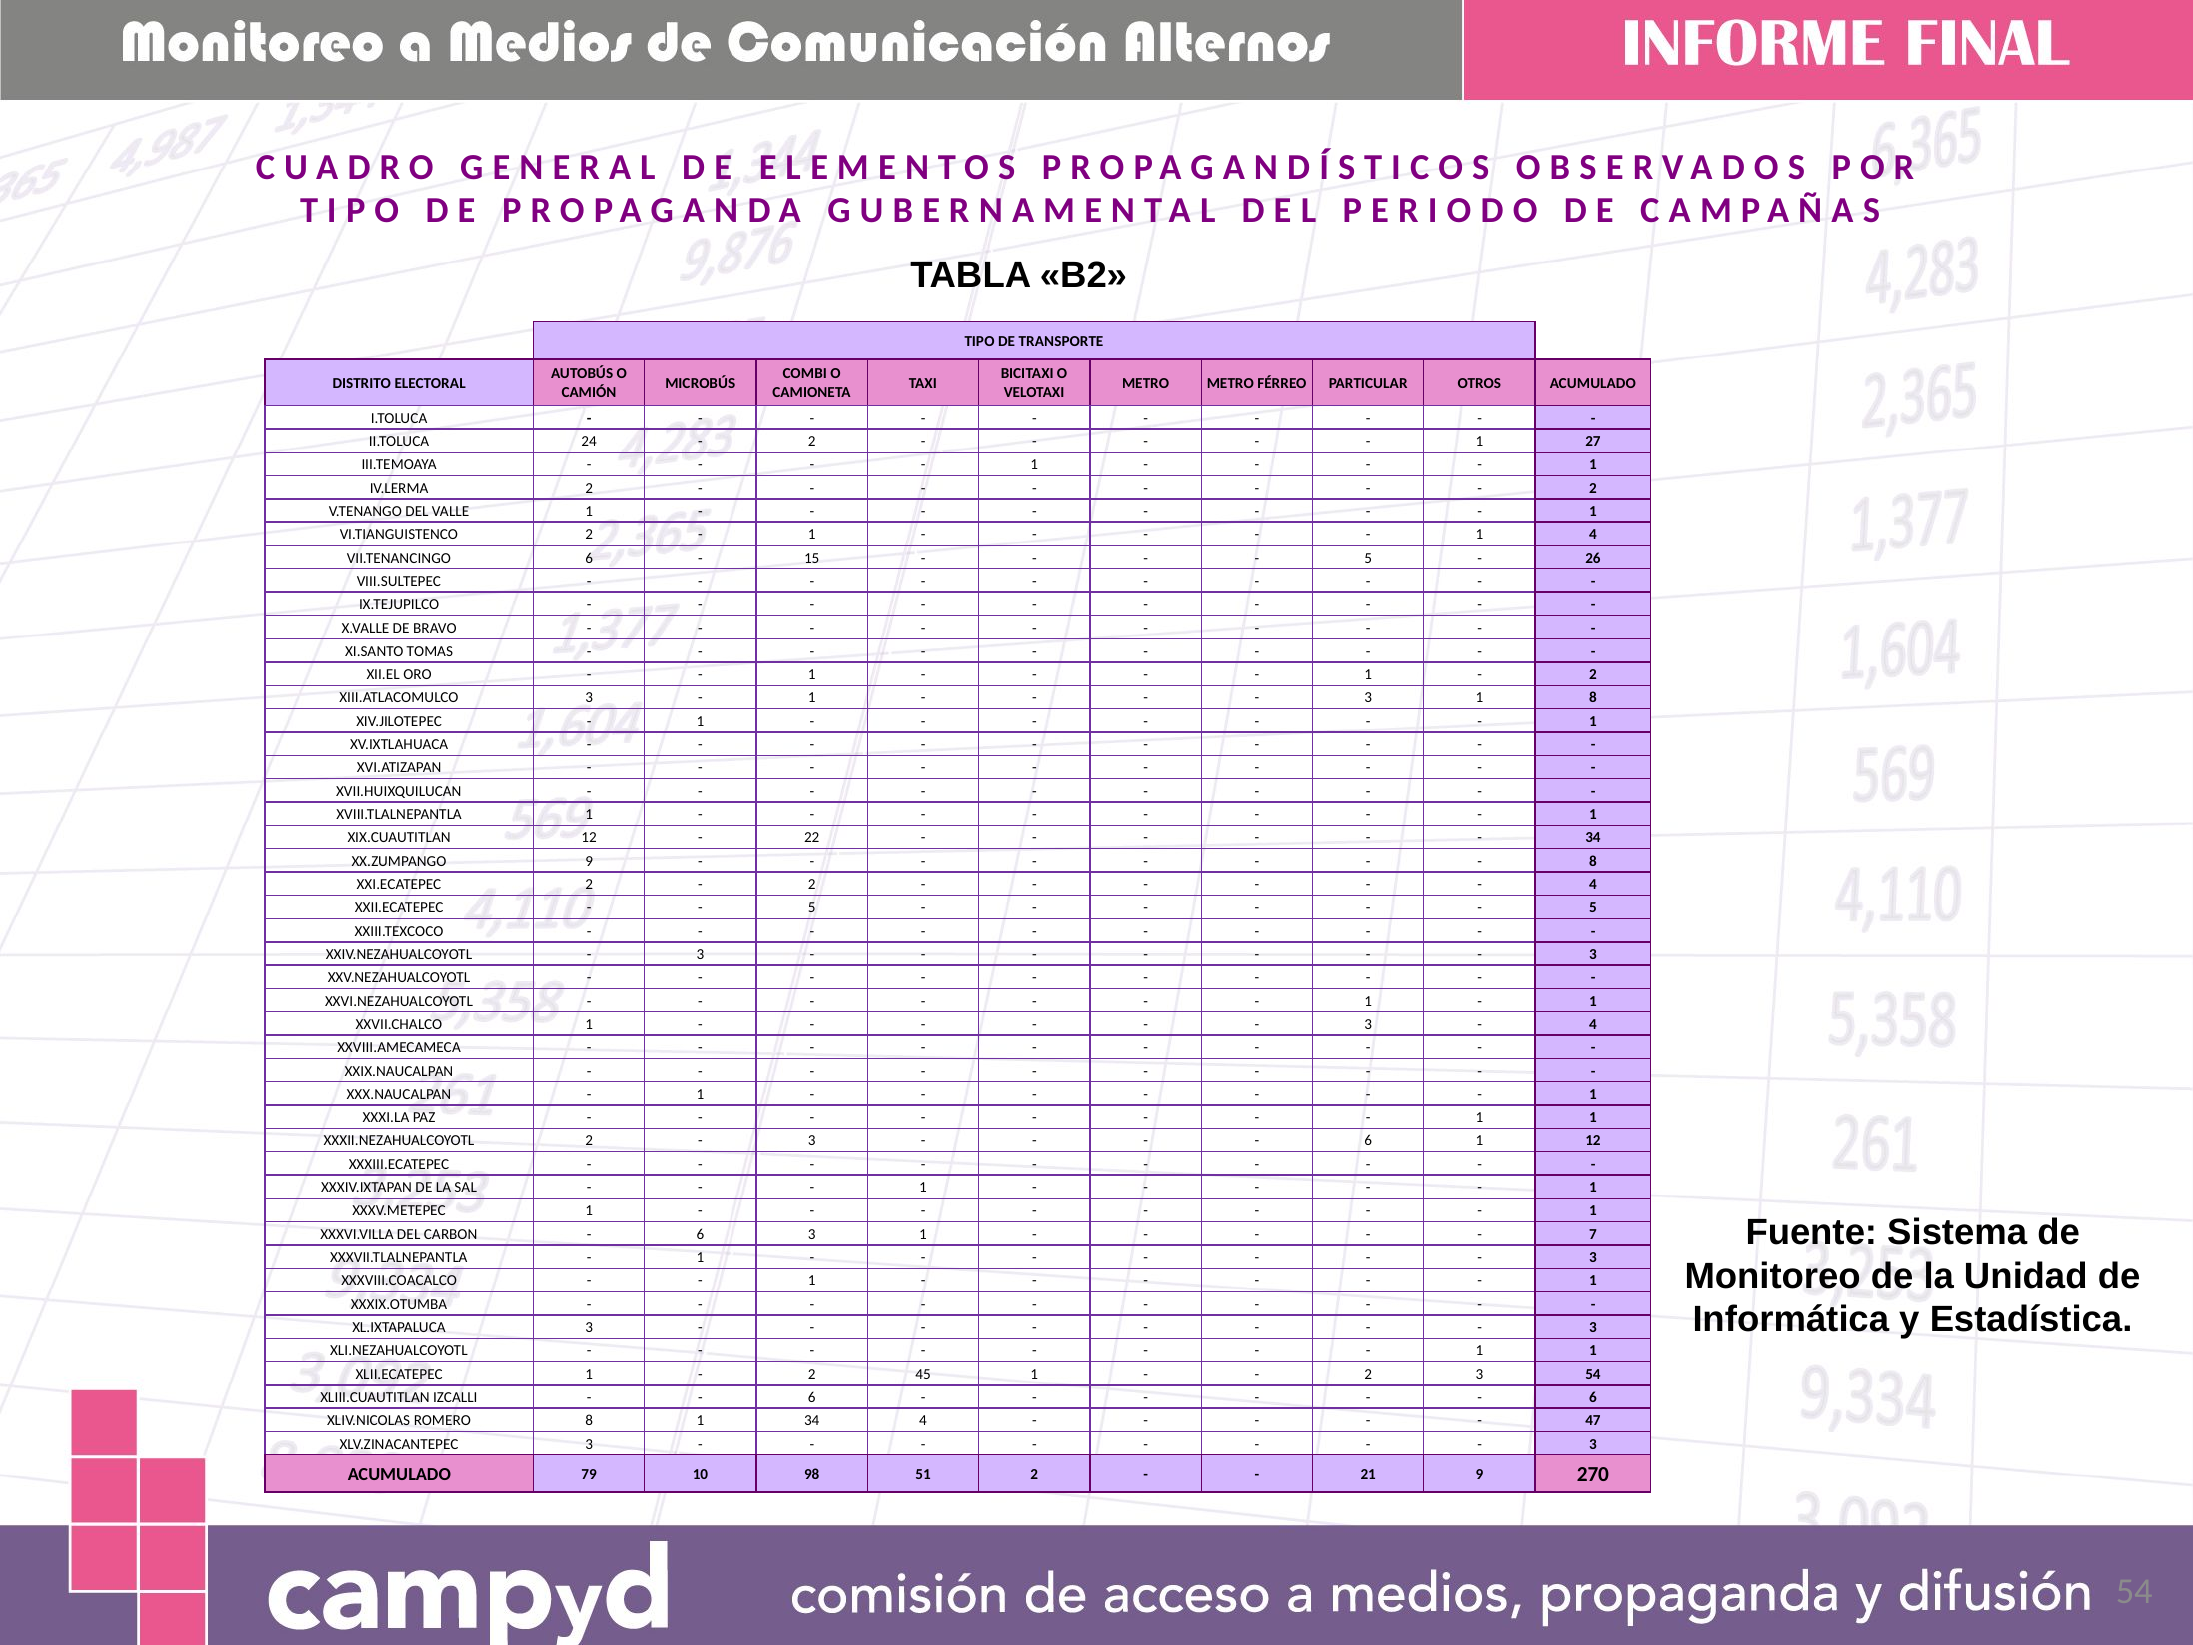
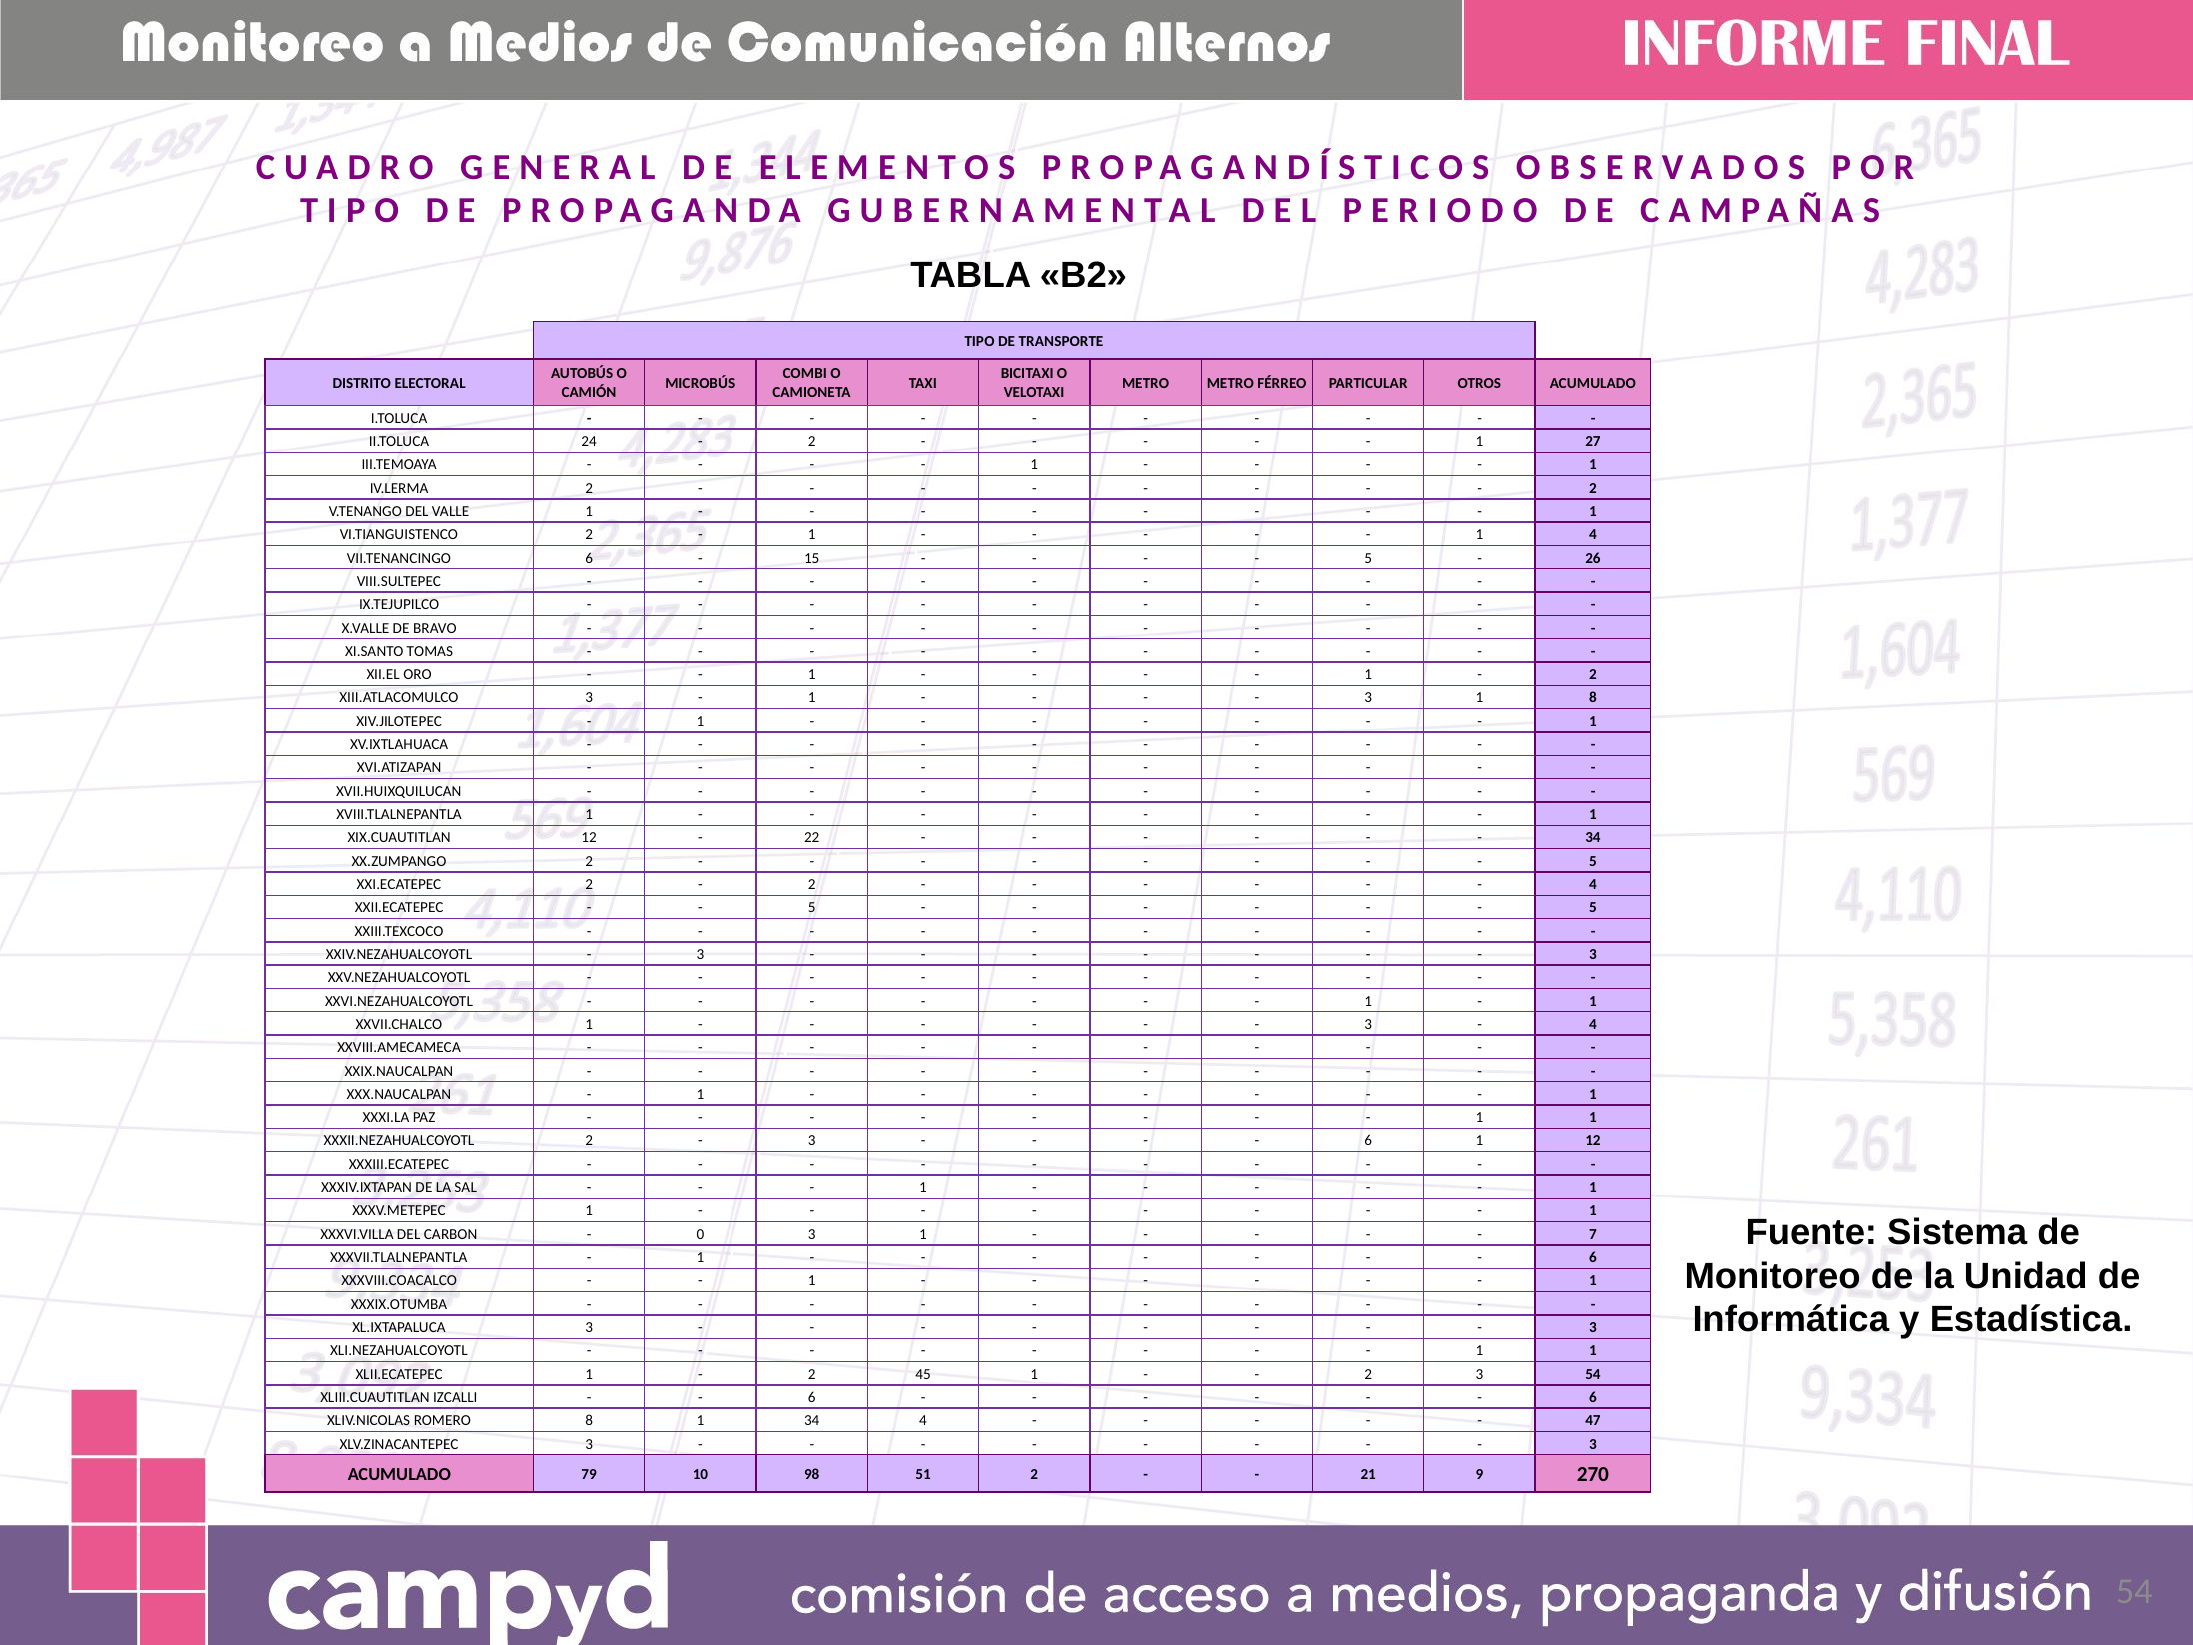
XX.ZUMPANGO 9: 9 -> 2
8 at (1593, 861): 8 -> 5
6 at (700, 1234): 6 -> 0
3 at (1593, 1257): 3 -> 6
